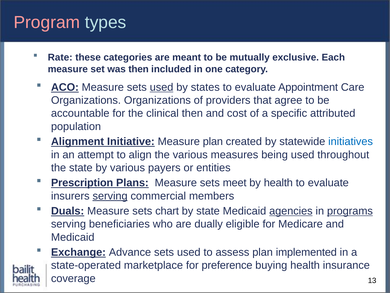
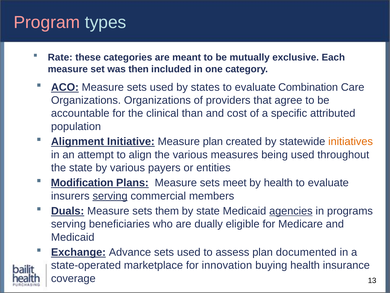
used at (162, 87) underline: present -> none
Appointment: Appointment -> Combination
clinical then: then -> than
initiatives colour: blue -> orange
Prescription: Prescription -> Modification
chart: chart -> them
programs underline: present -> none
implemented: implemented -> documented
preference: preference -> innovation
